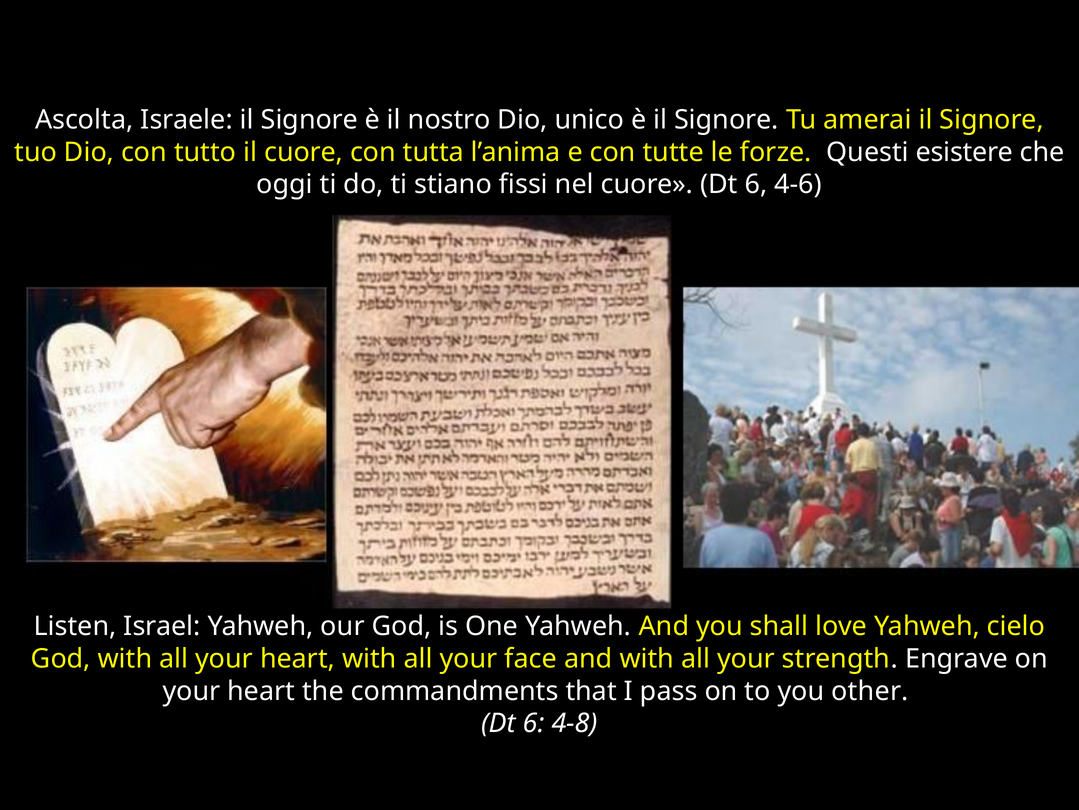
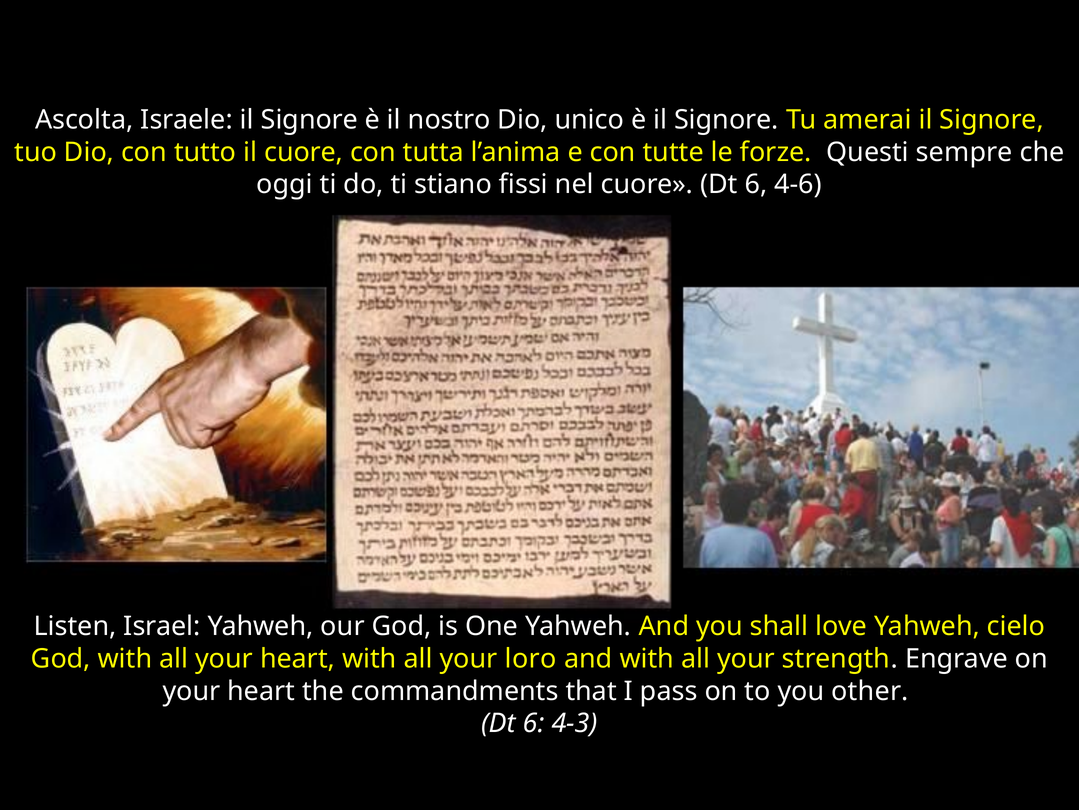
esistere: esistere -> sempre
face: face -> loro
4-8: 4-8 -> 4-3
